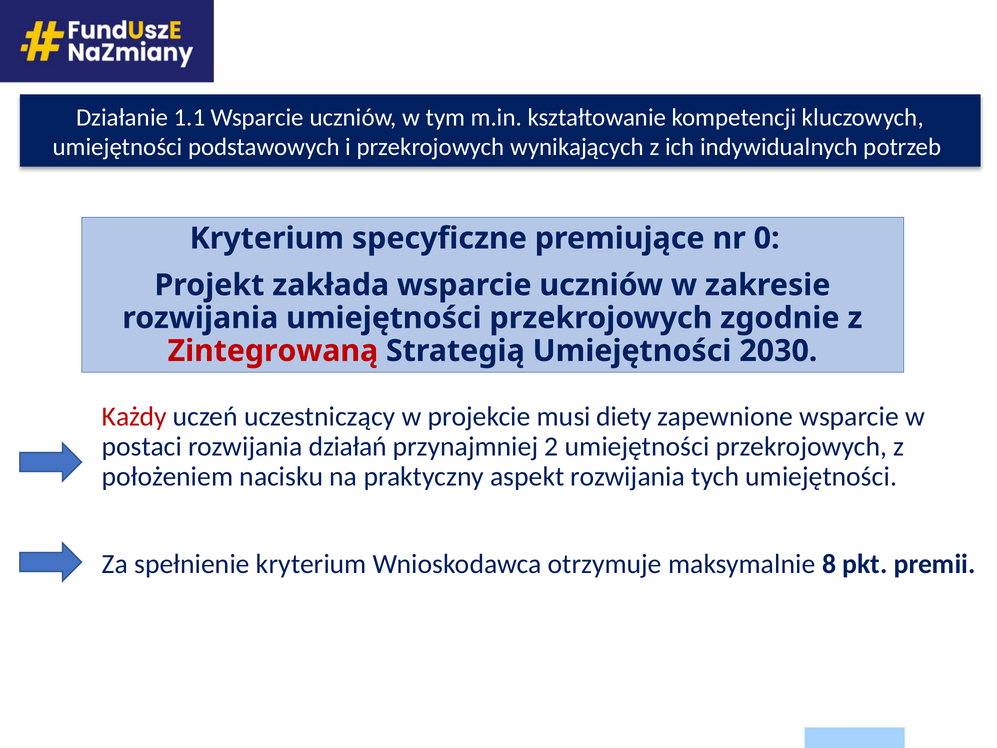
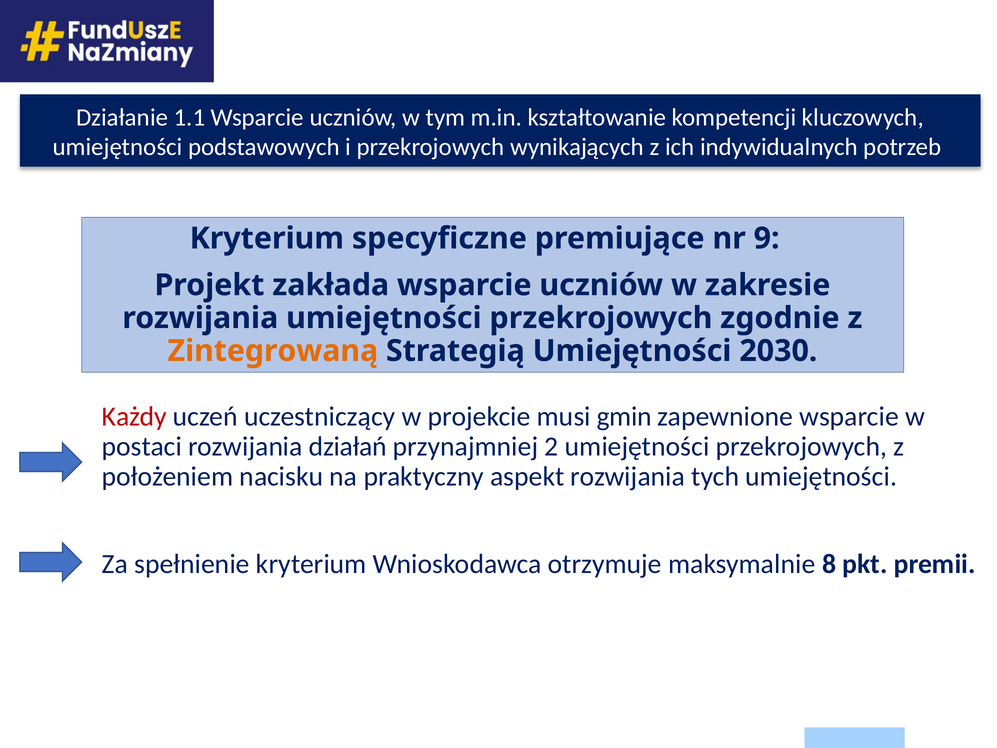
0: 0 -> 9
Zintegrowaną colour: red -> orange
diety: diety -> gmin
